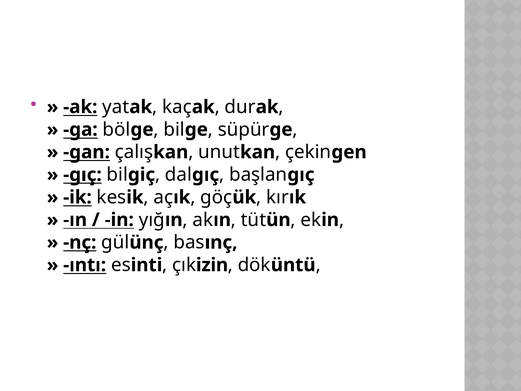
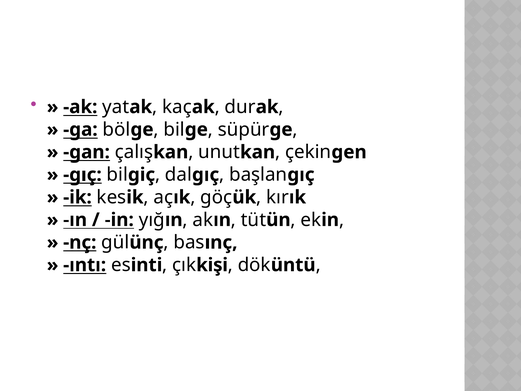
izin: izin -> kişi
